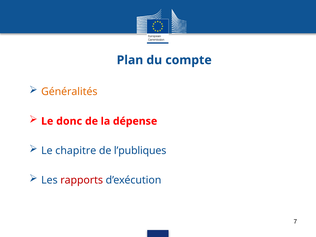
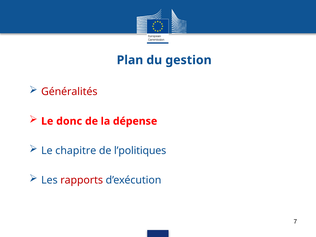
compte: compte -> gestion
Généralités colour: orange -> red
l’publiques: l’publiques -> l’politiques
